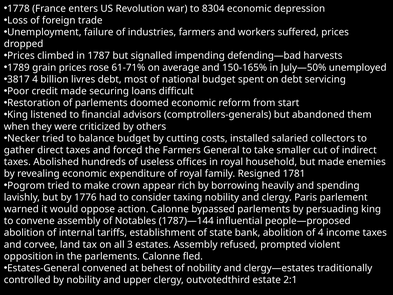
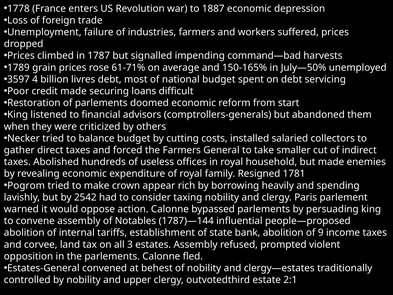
8304: 8304 -> 1887
defending—bad: defending—bad -> command—bad
3817: 3817 -> 3597
1776: 1776 -> 2542
of 4: 4 -> 9
